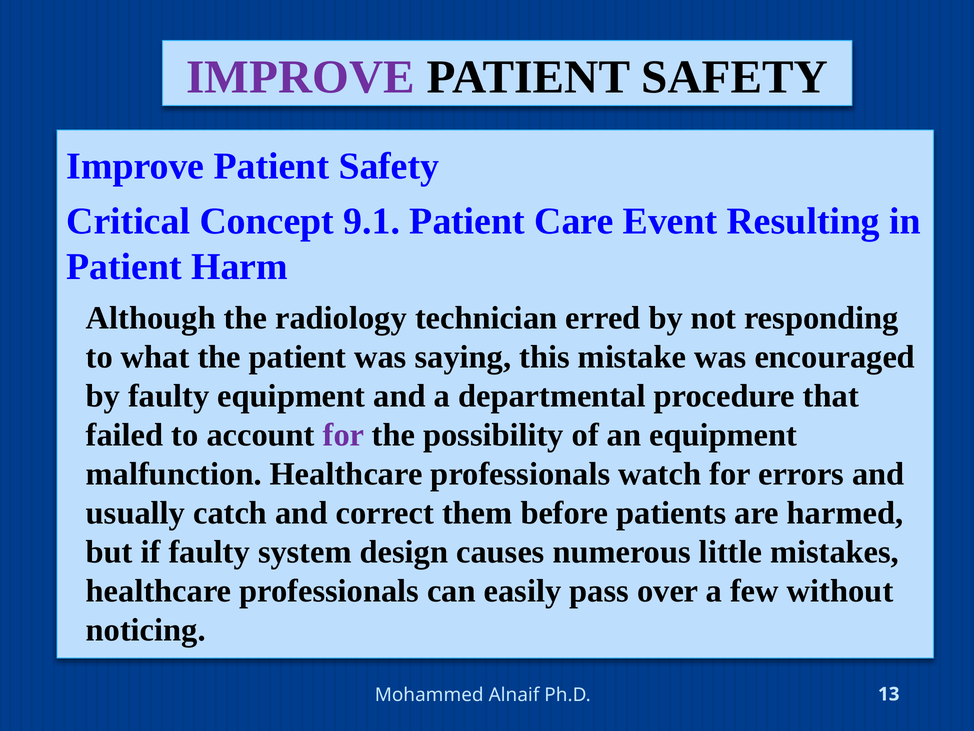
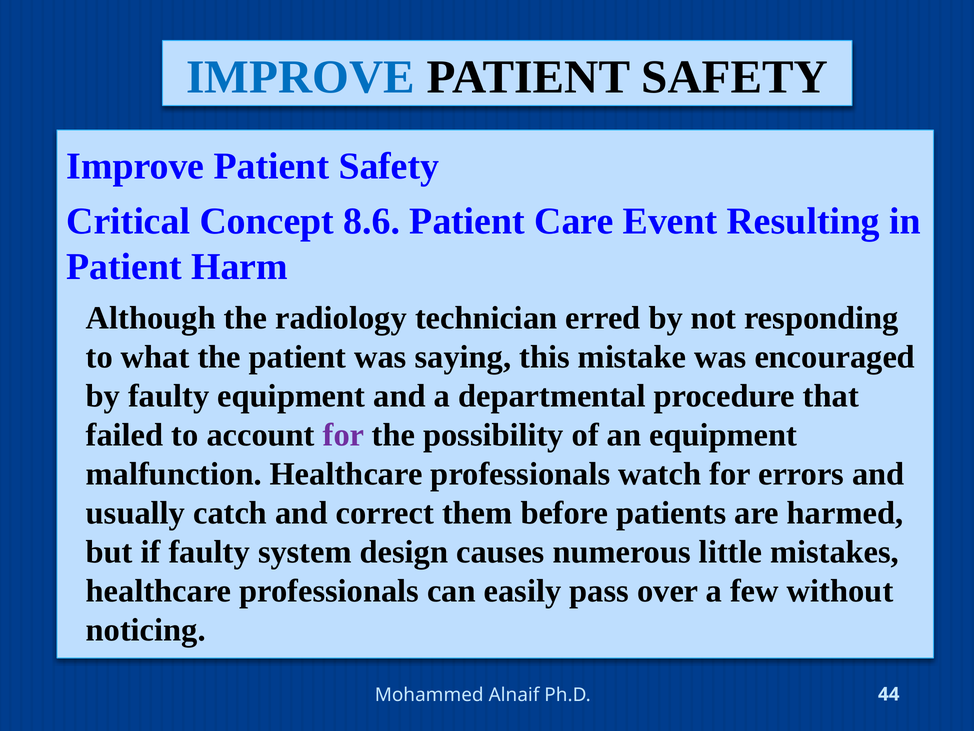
IMPROVE at (300, 77) colour: purple -> blue
9.1: 9.1 -> 8.6
13: 13 -> 44
